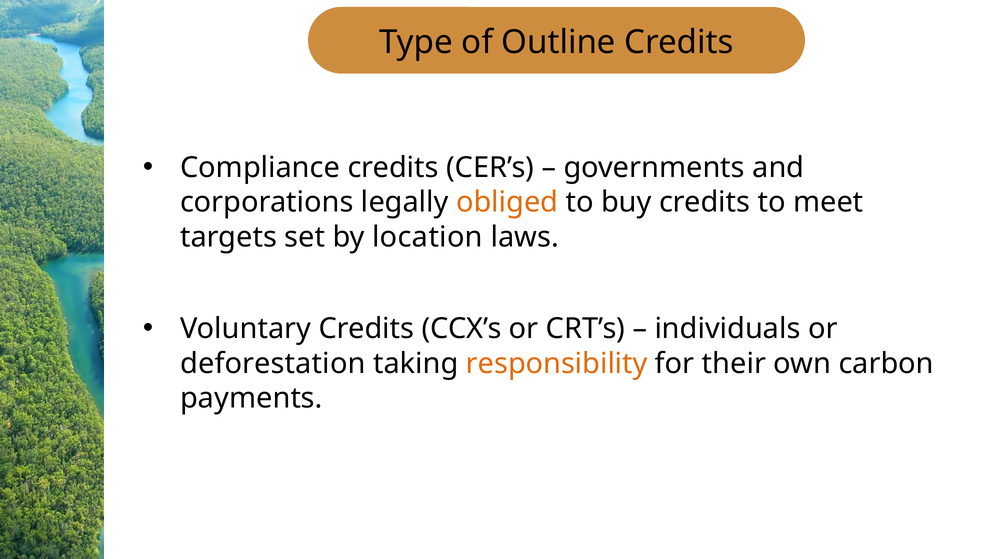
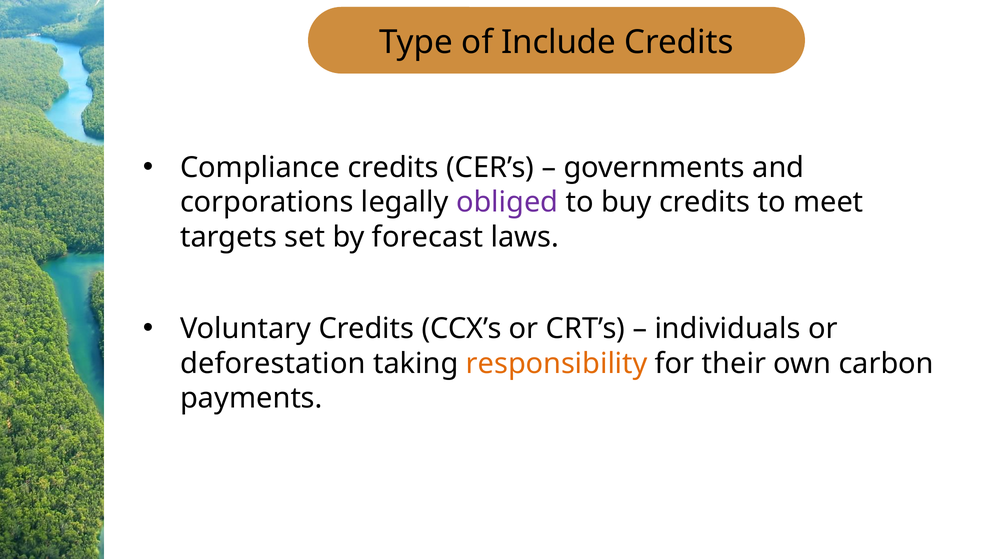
Outline: Outline -> Include
obliged colour: orange -> purple
location: location -> forecast
